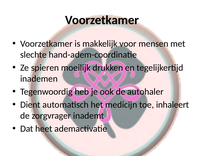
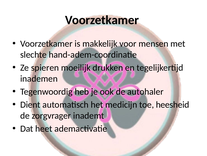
inhaleert: inhaleert -> heesheid
